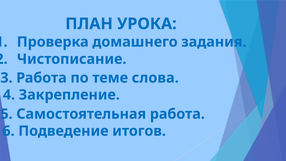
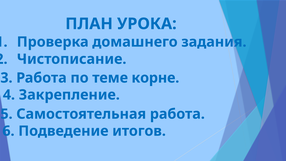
слова: слова -> корне
